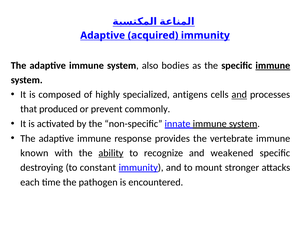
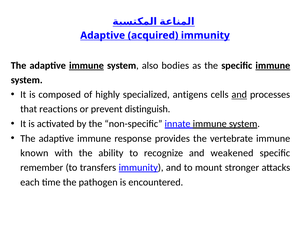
immune at (86, 65) underline: none -> present
produced: produced -> reactions
commonly: commonly -> distinguish
ability underline: present -> none
destroying: destroying -> remember
constant: constant -> transfers
